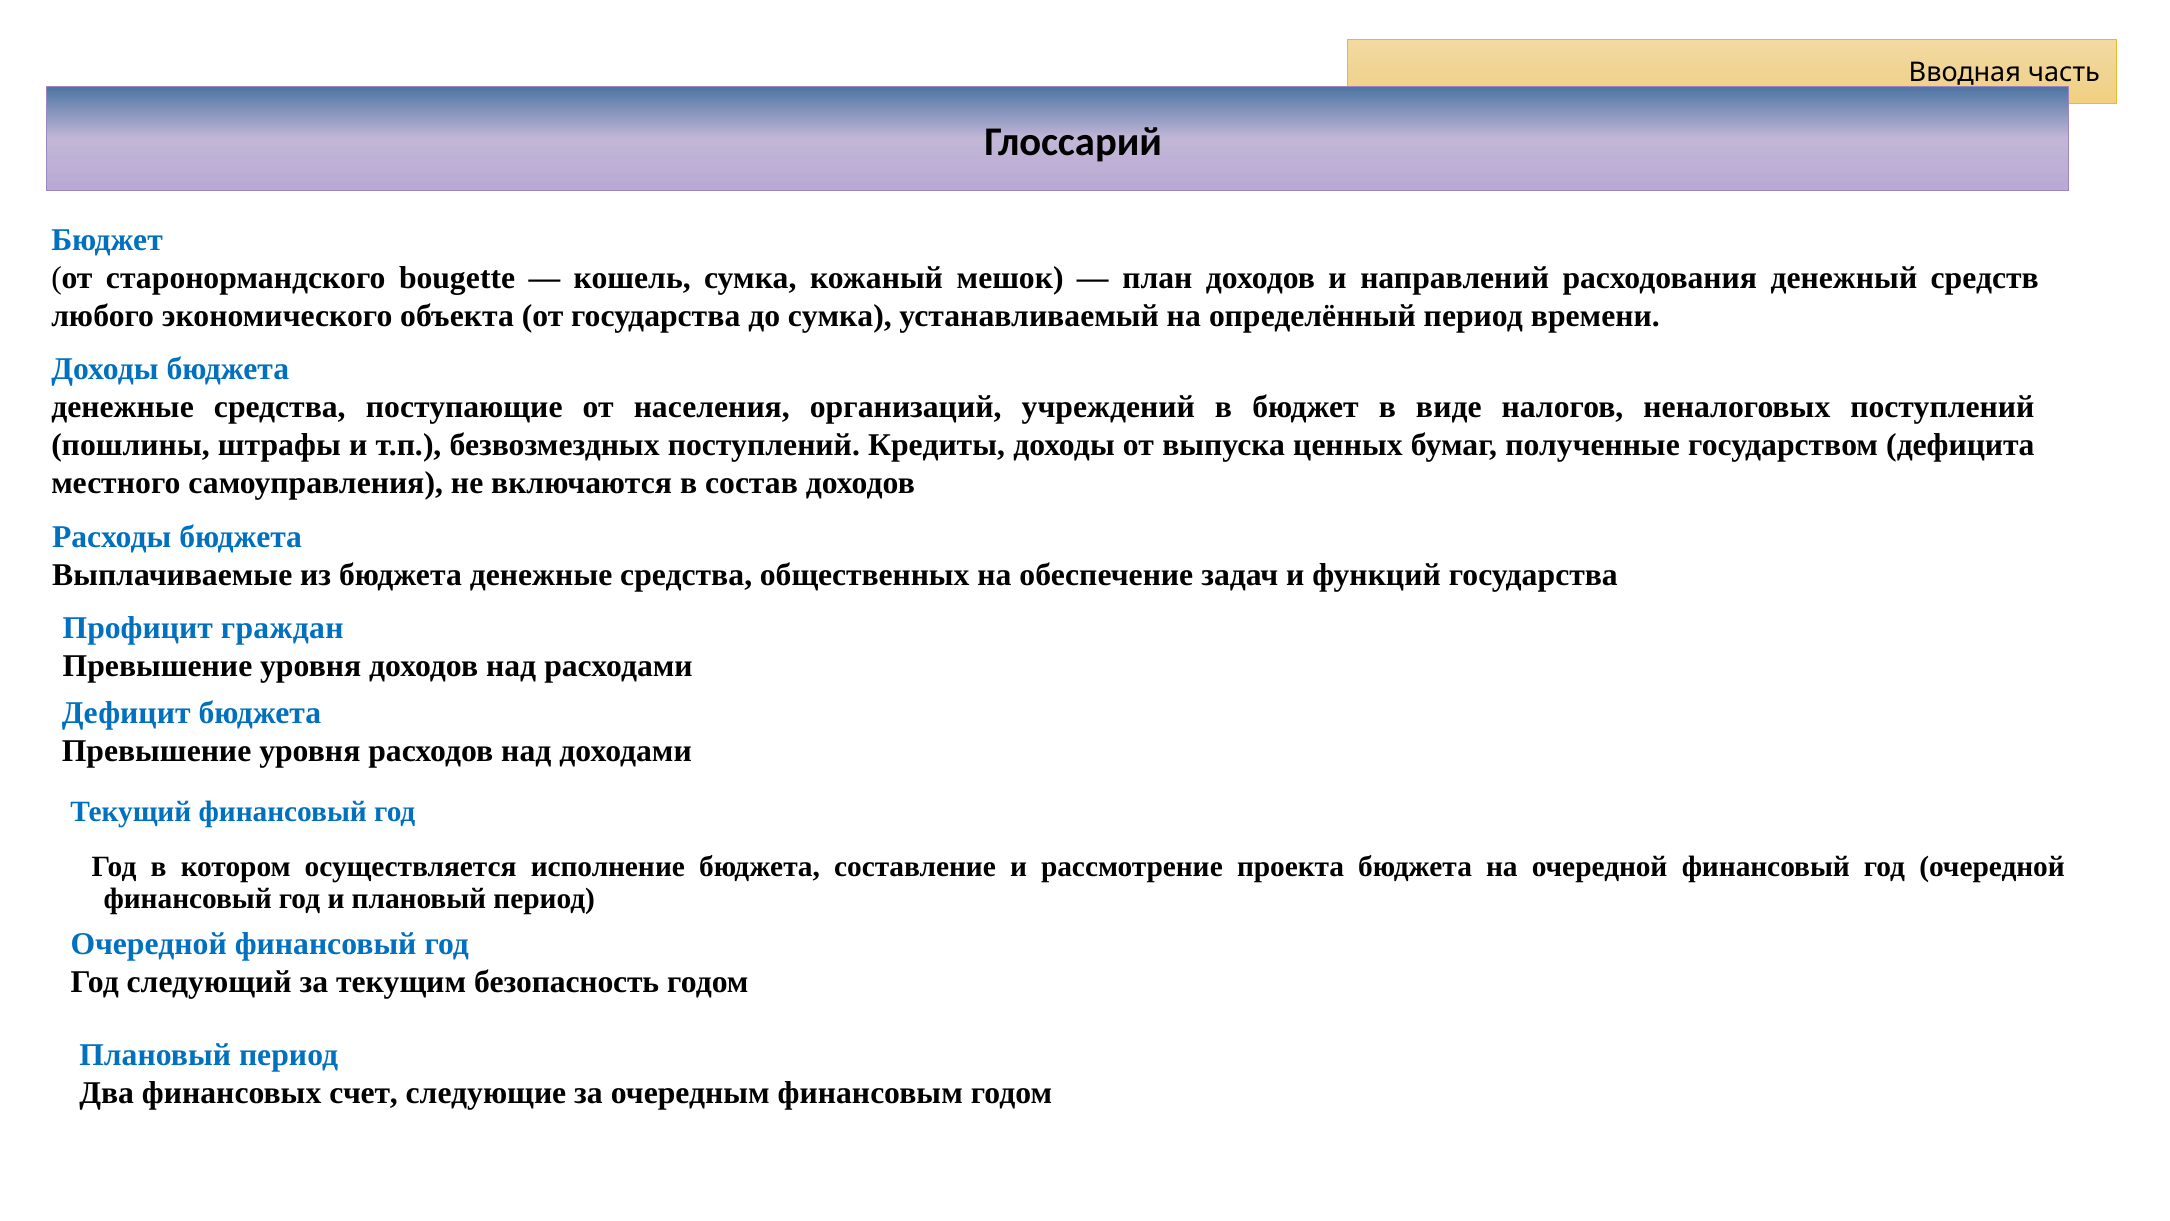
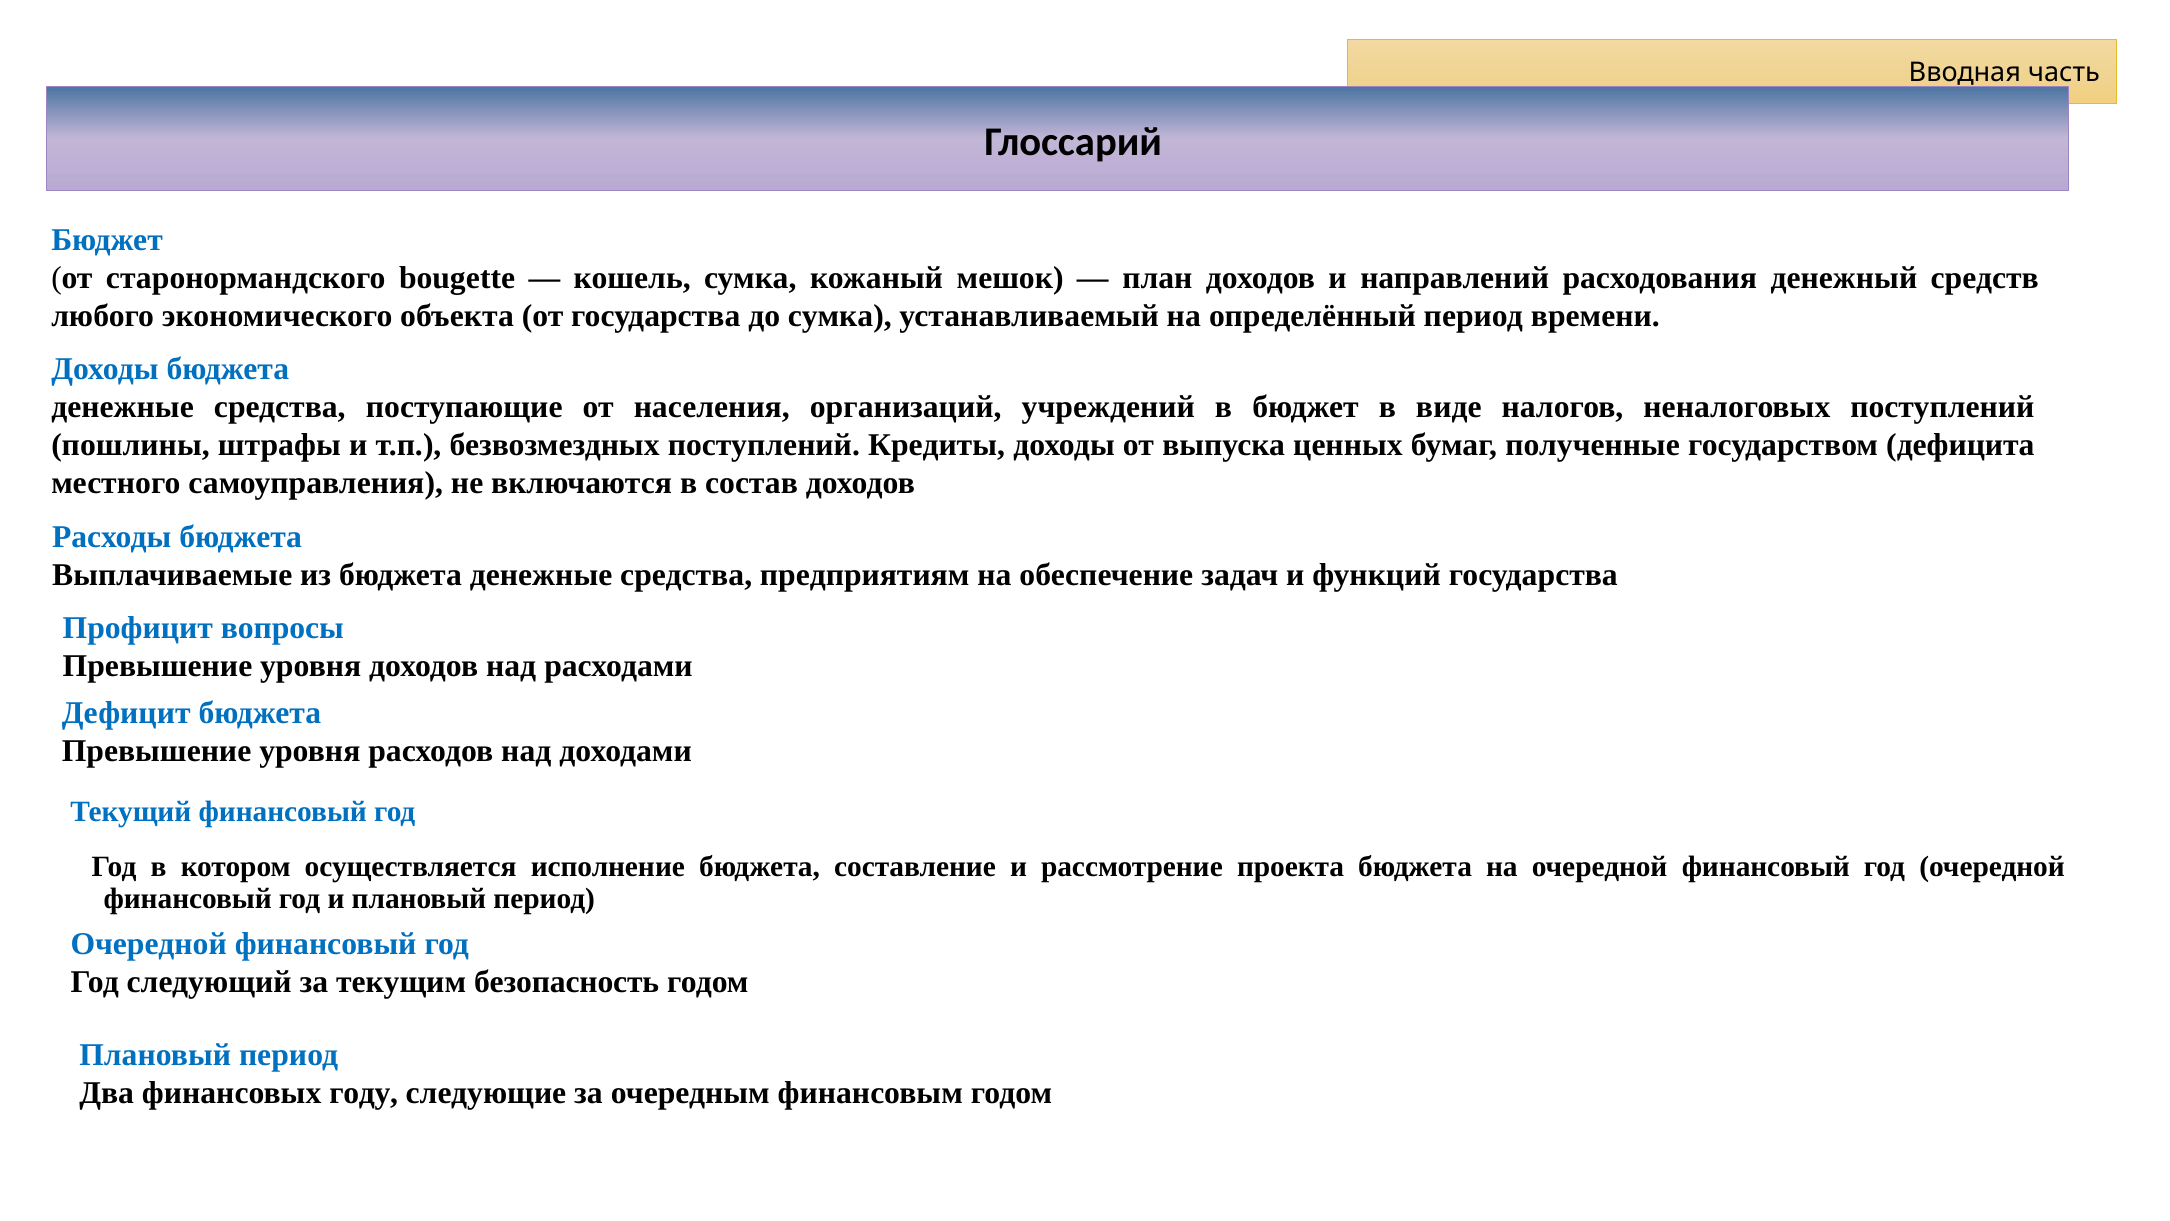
общественных: общественных -> предприятиям
граждан: граждан -> вопросы
счет: счет -> году
